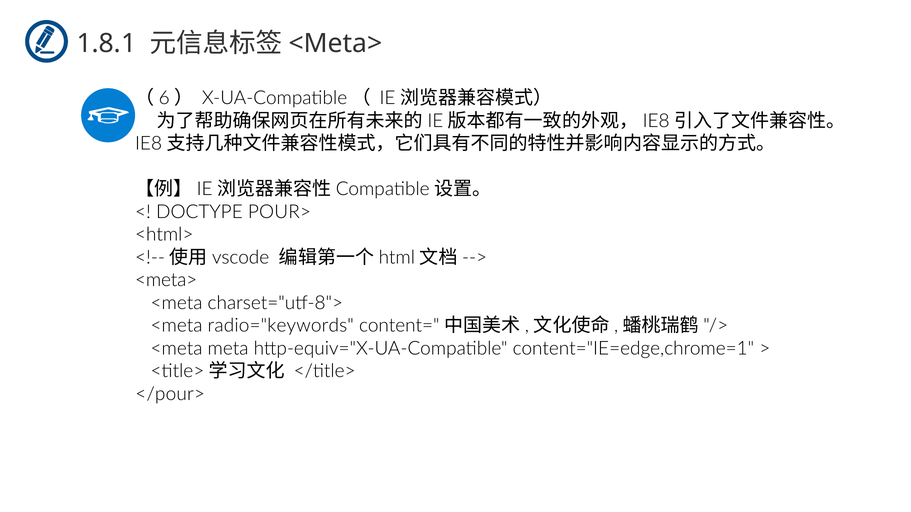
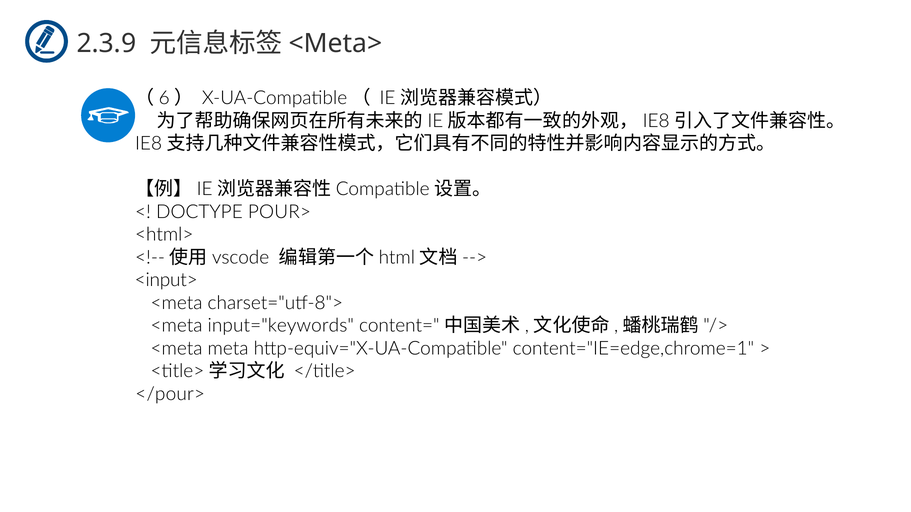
1.8.1: 1.8.1 -> 2.3.9
<meta> at (166, 280): <meta> -> <input>
radio="keywords: radio="keywords -> input="keywords
